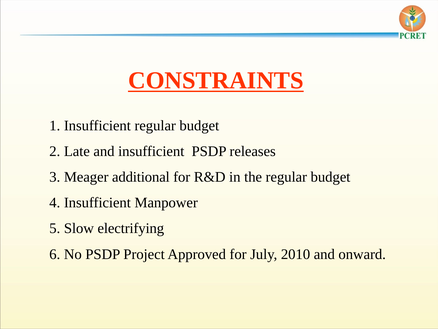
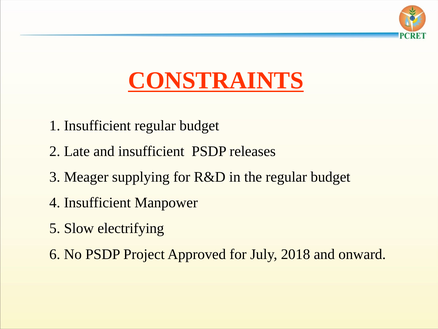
additional: additional -> supplying
2010: 2010 -> 2018
